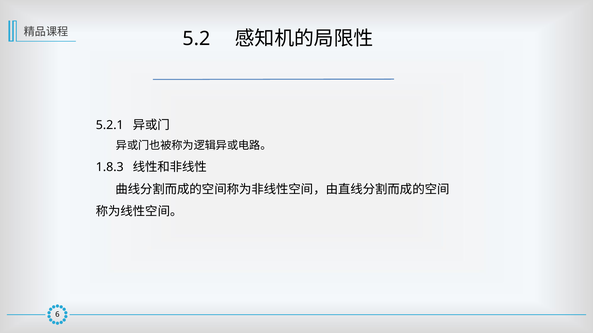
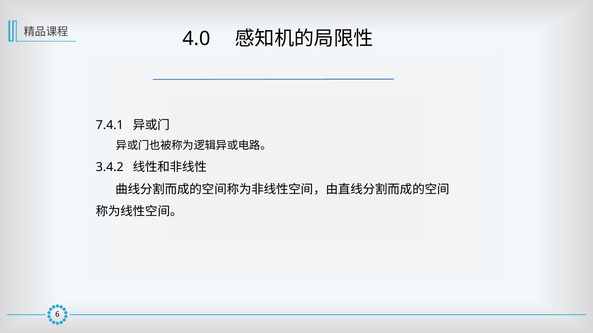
5.2: 5.2 -> 4.0
5.2.1: 5.2.1 -> 7.4.1
1.8.3: 1.8.3 -> 3.4.2
